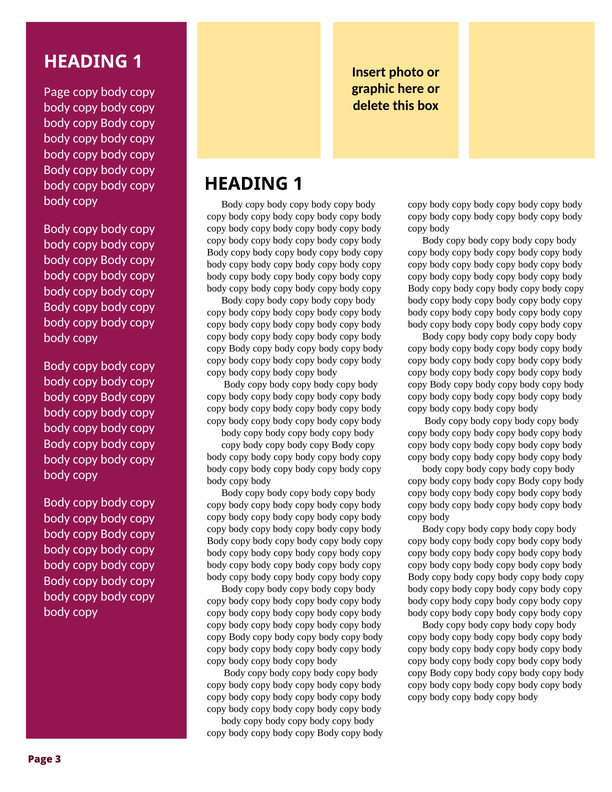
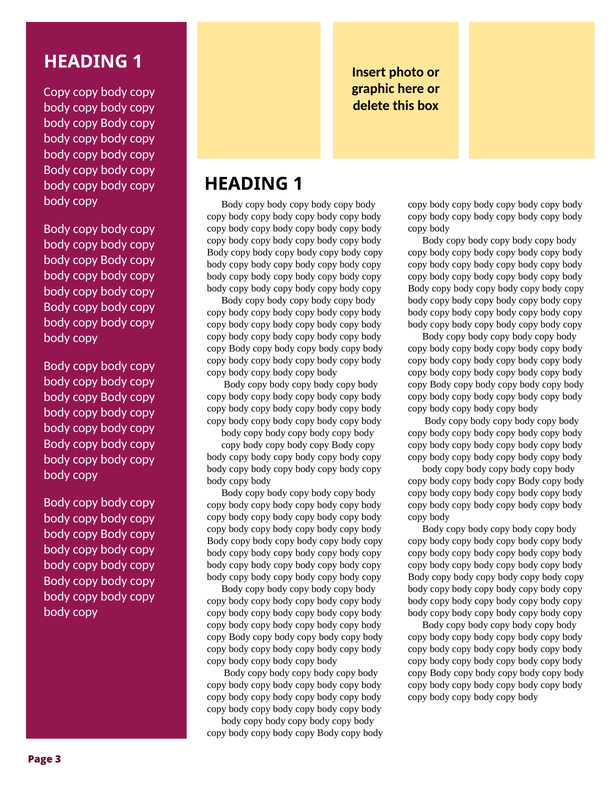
Page at (57, 92): Page -> Copy
